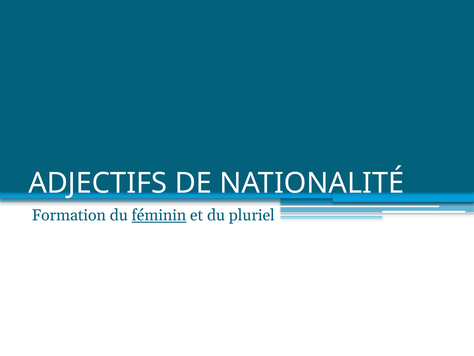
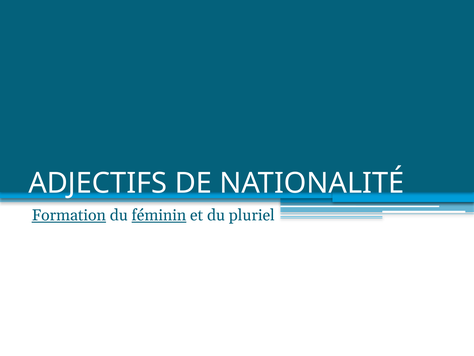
Formation underline: none -> present
